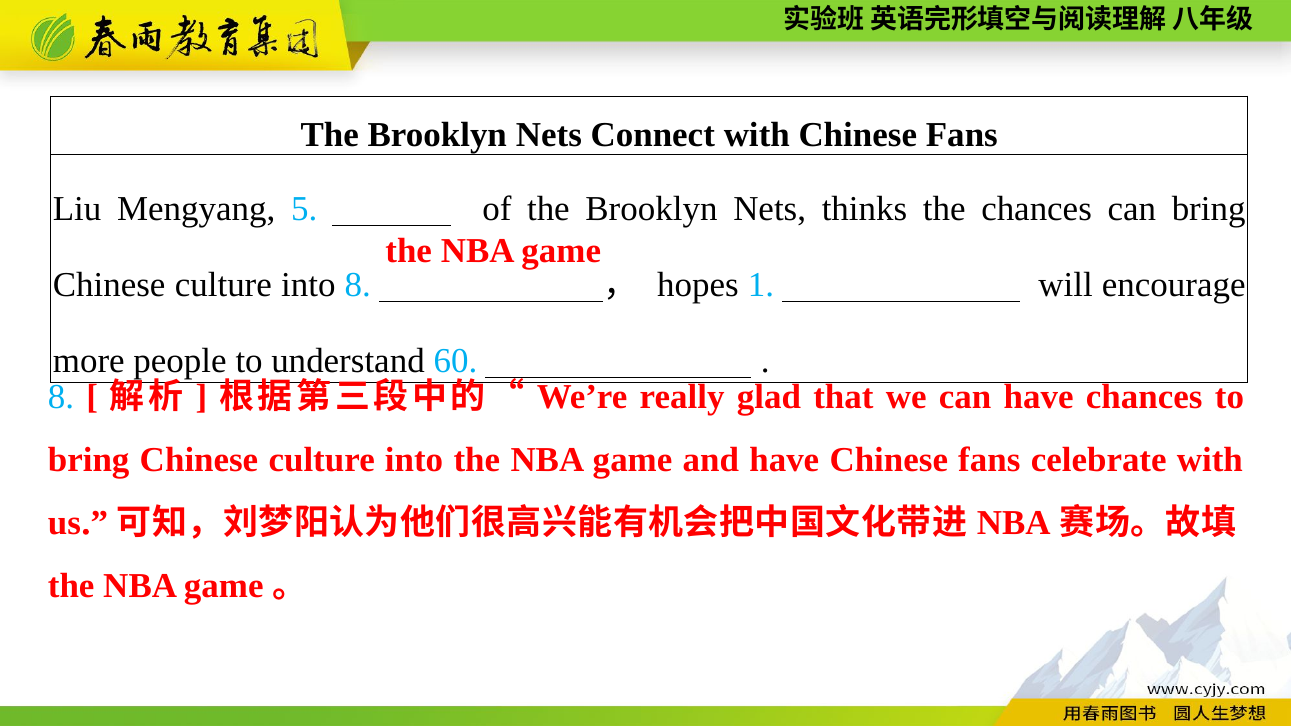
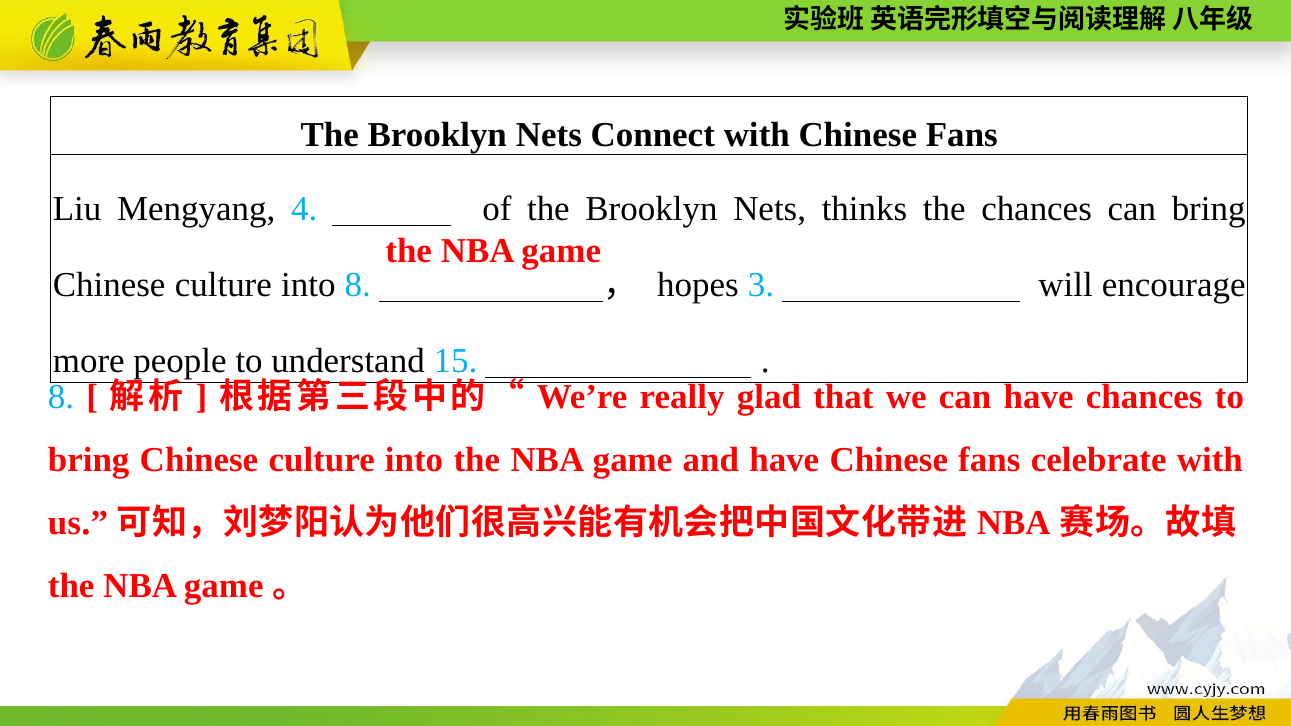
5: 5 -> 4
1: 1 -> 3
60: 60 -> 15
